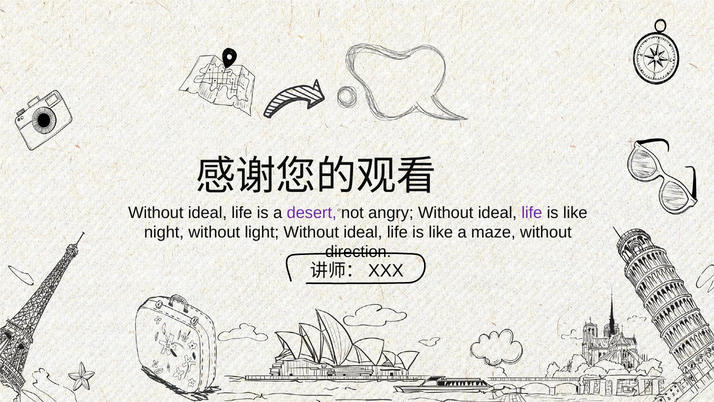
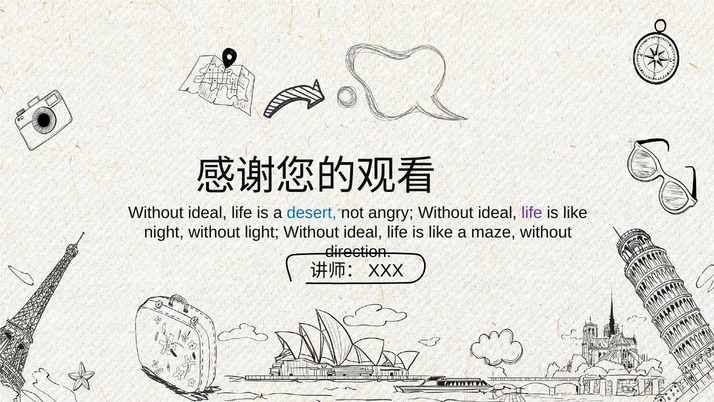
desert colour: purple -> blue
